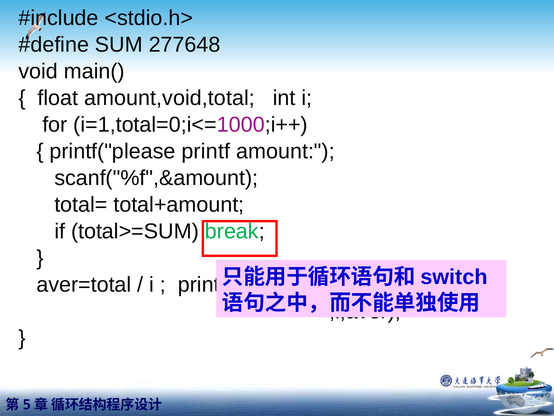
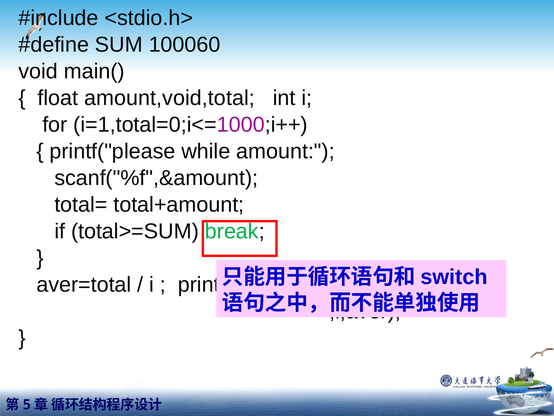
277648: 277648 -> 100060
printf: printf -> while
